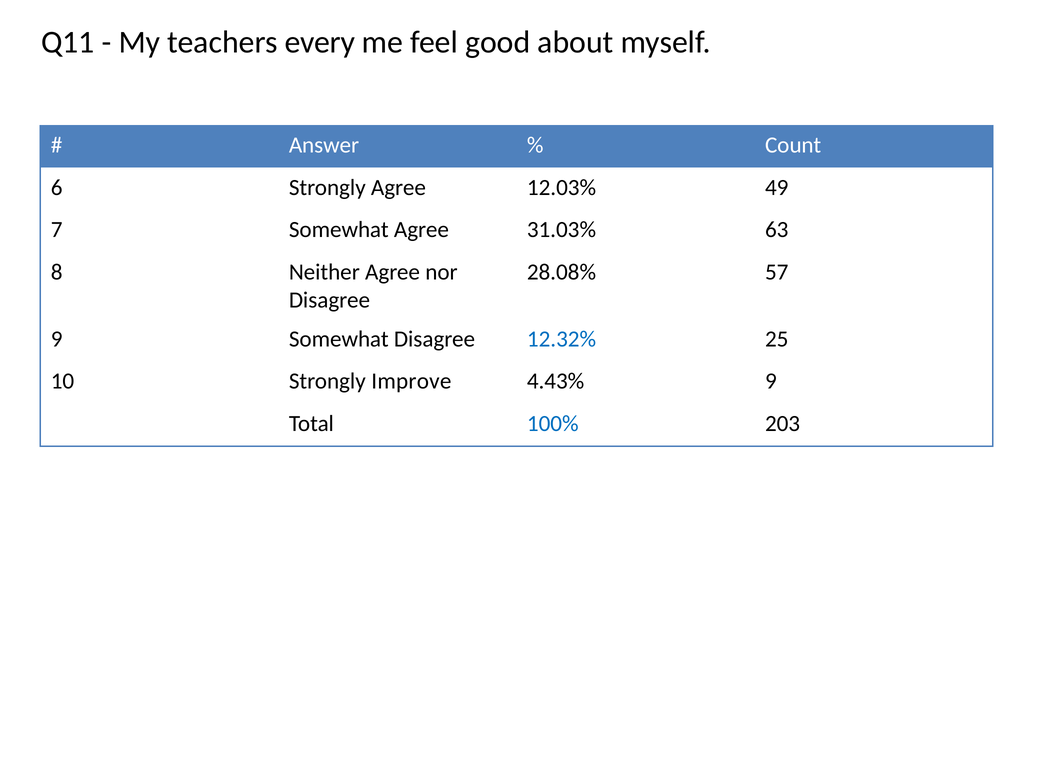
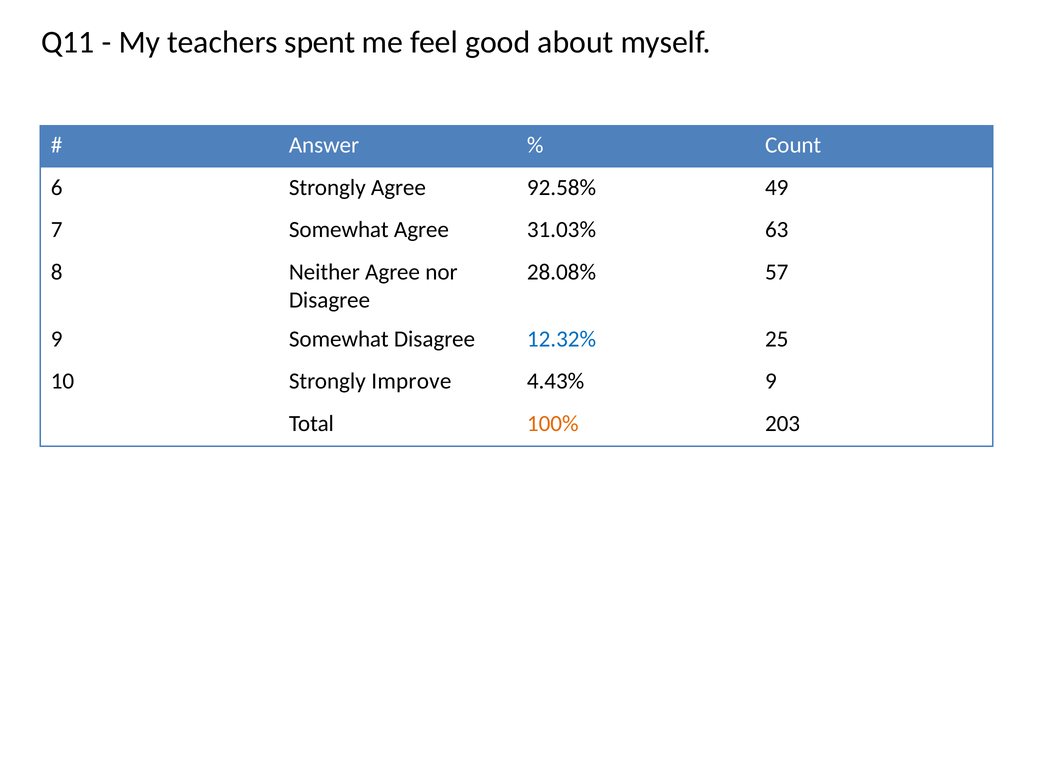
every: every -> spent
12.03%: 12.03% -> 92.58%
100% colour: blue -> orange
